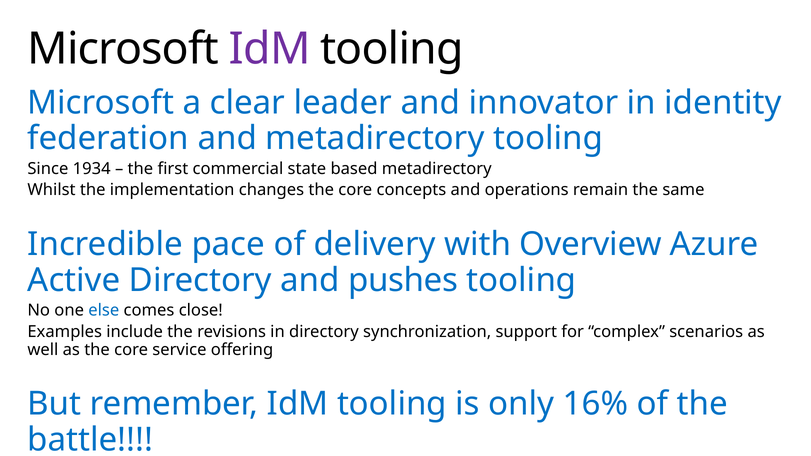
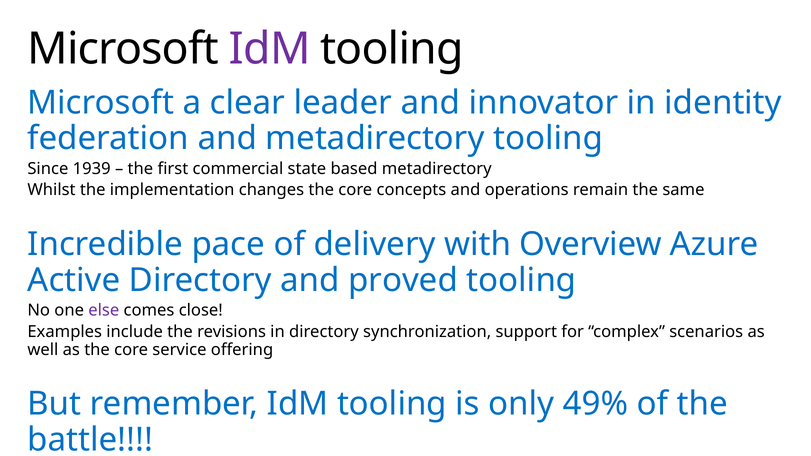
1934: 1934 -> 1939
pushes: pushes -> proved
else colour: blue -> purple
16%: 16% -> 49%
